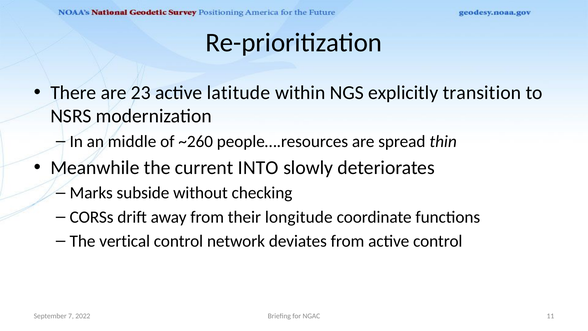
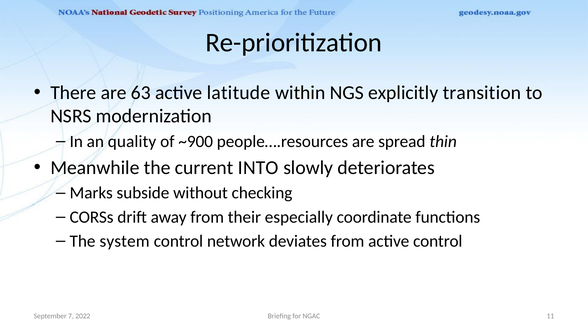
23: 23 -> 63
middle: middle -> quality
~260: ~260 -> ~900
longitude: longitude -> especially
vertical: vertical -> system
